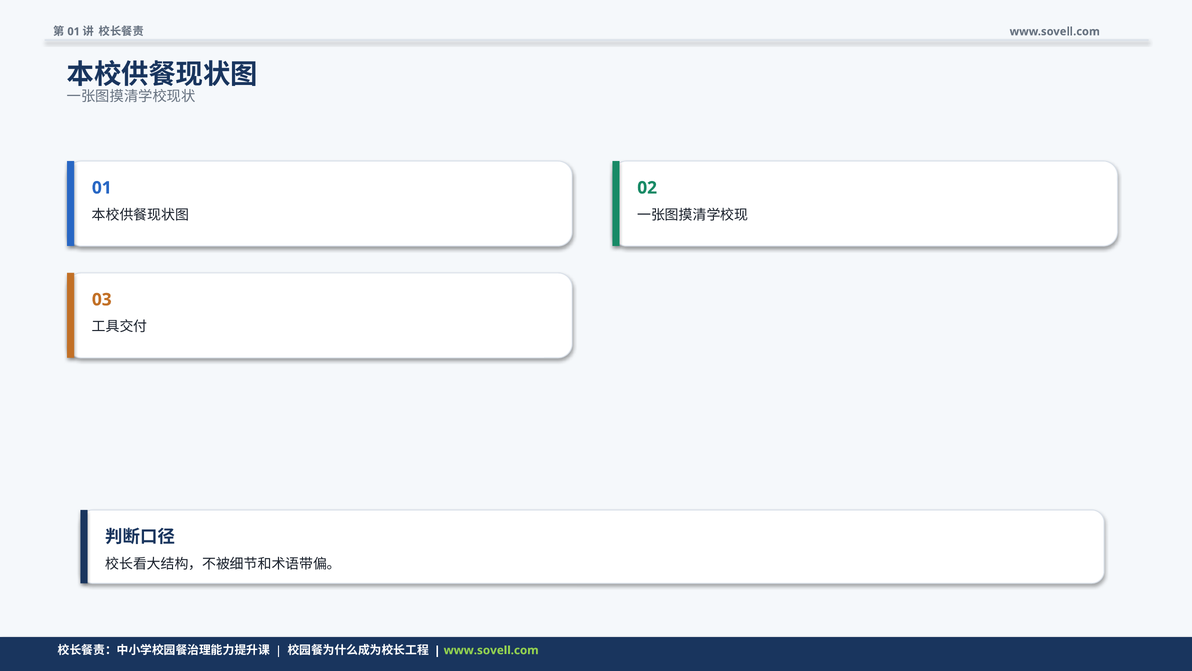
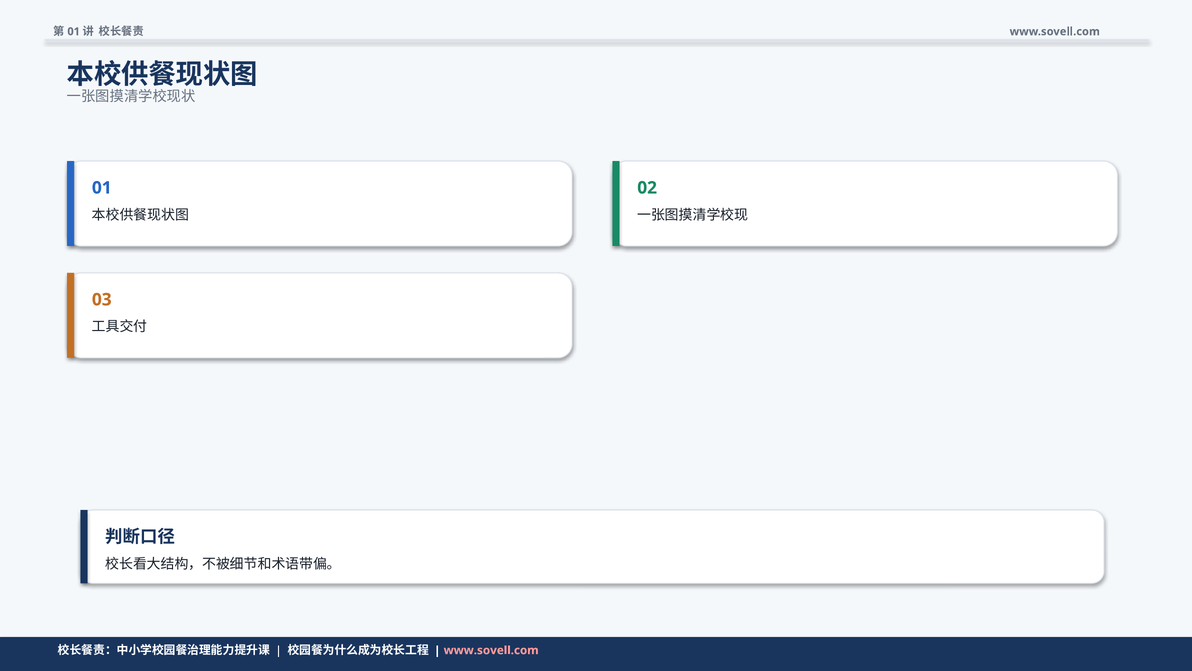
www.sovell.com at (491, 650) colour: light green -> pink
